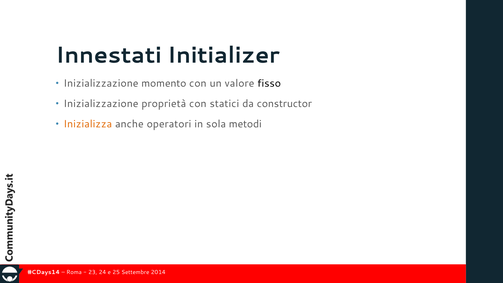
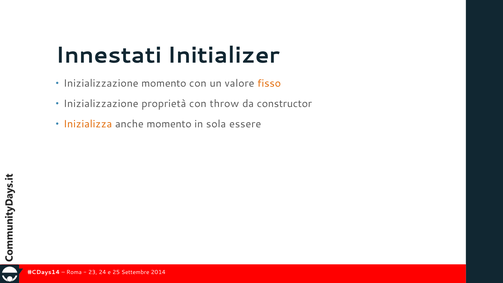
fisso colour: black -> orange
statici: statici -> throw
anche operatori: operatori -> momento
metodi: metodi -> essere
